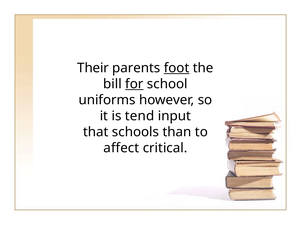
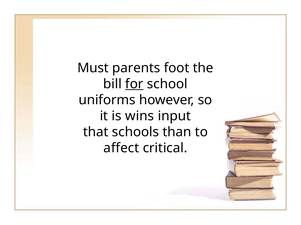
Their: Their -> Must
foot underline: present -> none
tend: tend -> wins
